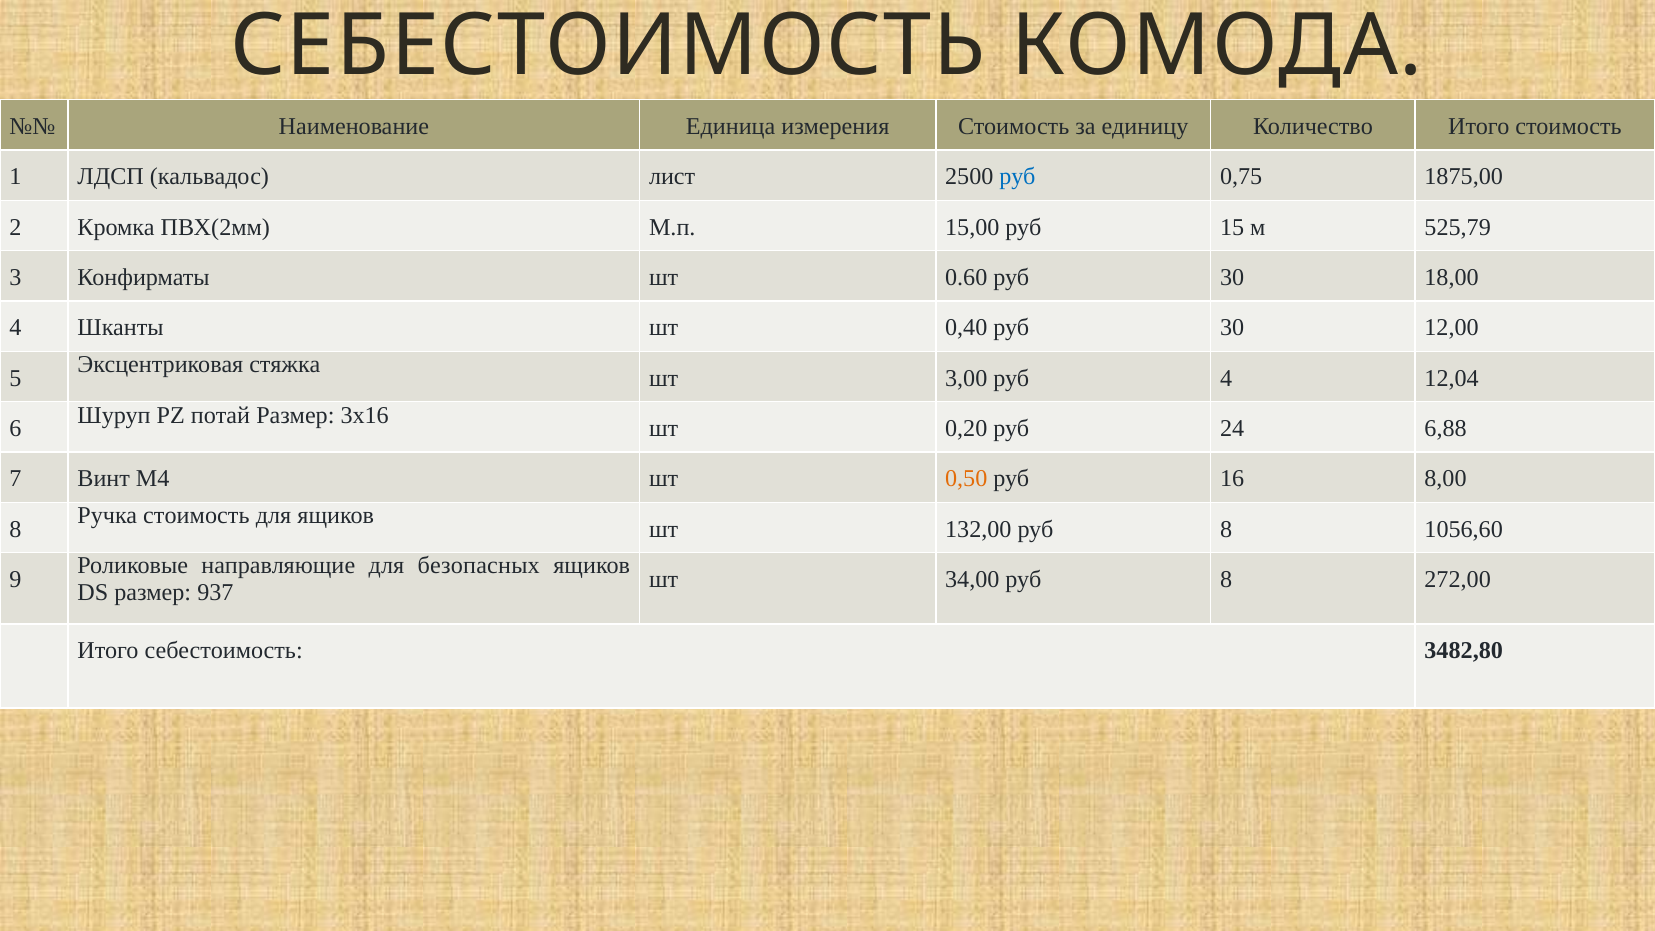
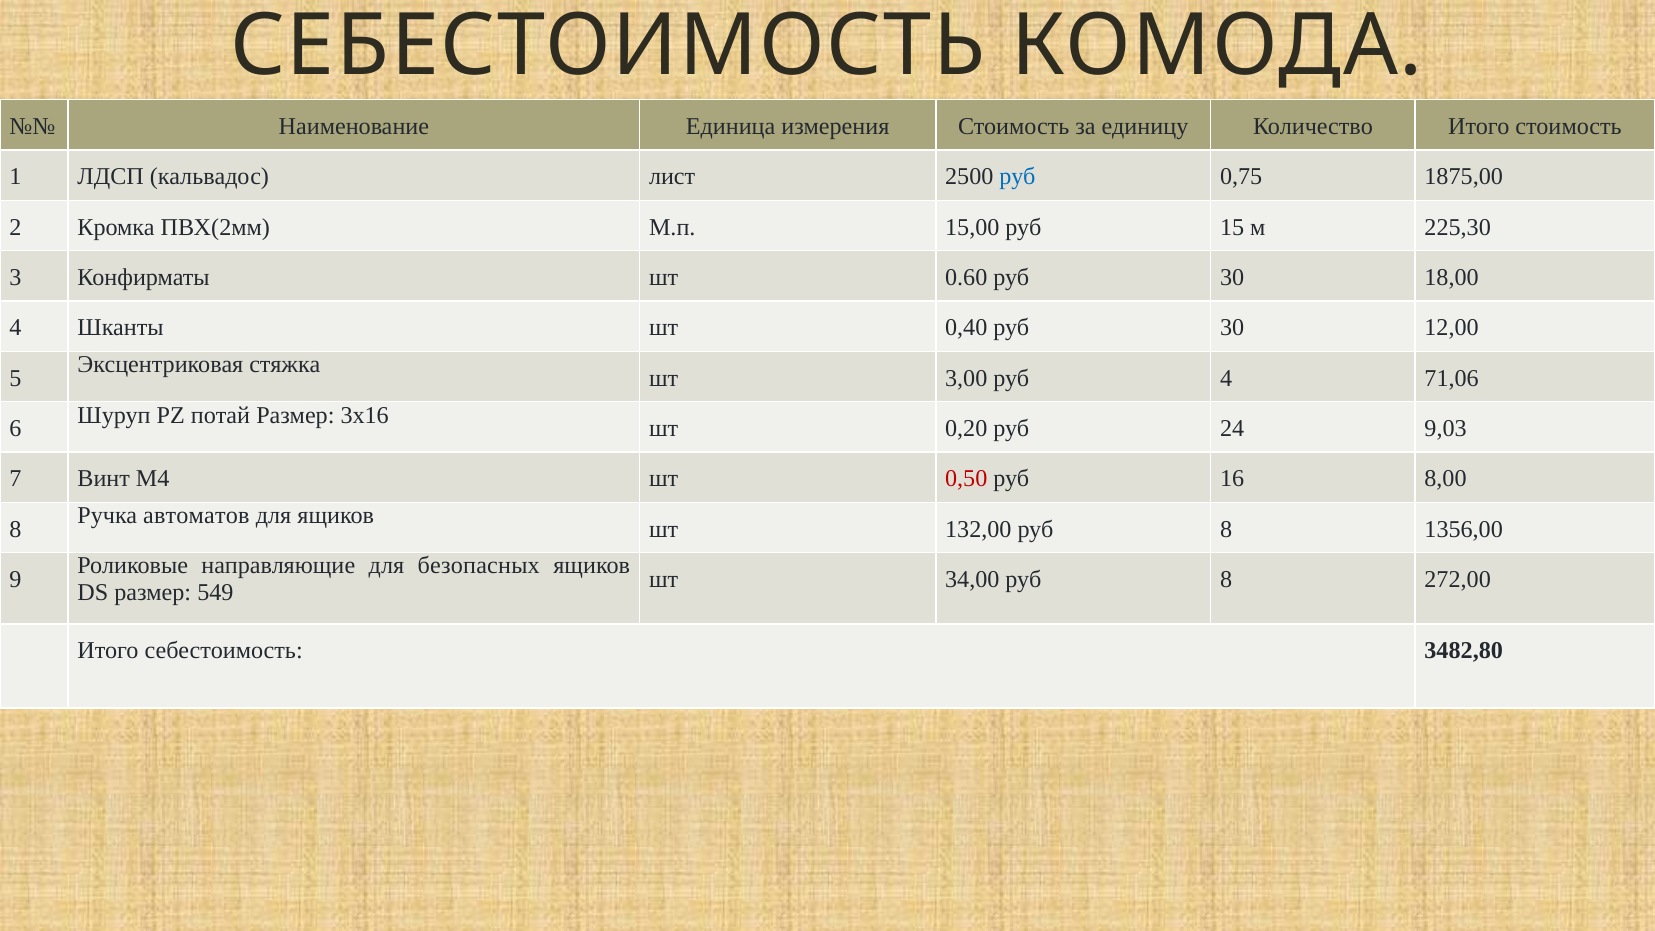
525,79: 525,79 -> 225,30
12,04: 12,04 -> 71,06
6,88: 6,88 -> 9,03
0,50 colour: orange -> red
Ручка стоимость: стоимость -> автоматов
1056,60: 1056,60 -> 1356,00
937: 937 -> 549
